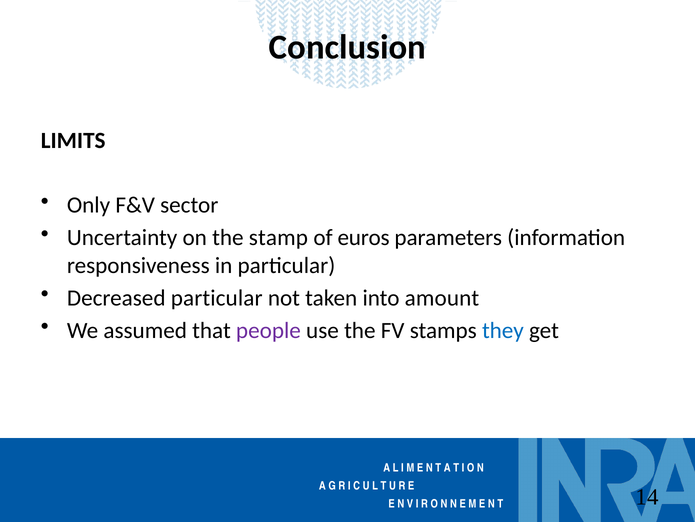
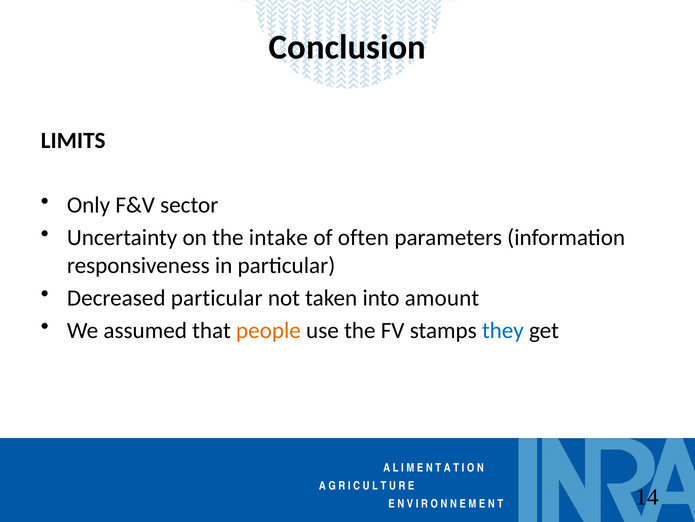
stamp: stamp -> intake
euros: euros -> often
people colour: purple -> orange
